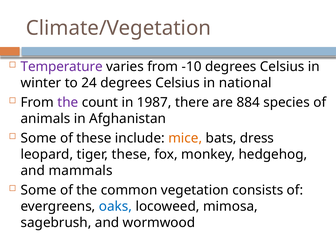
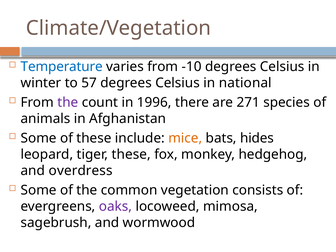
Temperature colour: purple -> blue
24: 24 -> 57
1987: 1987 -> 1996
884: 884 -> 271
dress: dress -> hides
mammals: mammals -> overdress
oaks colour: blue -> purple
